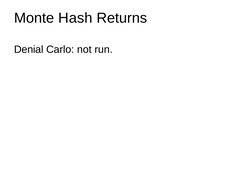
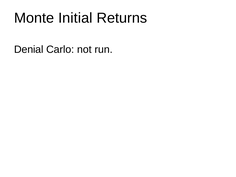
Hash: Hash -> Initial
